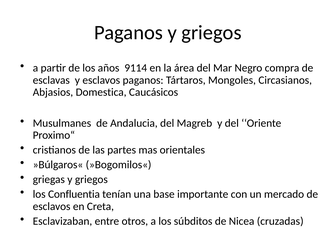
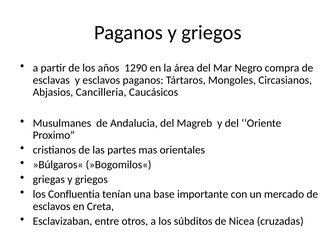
9114: 9114 -> 1290
Domestica: Domestica -> Cancilleria
